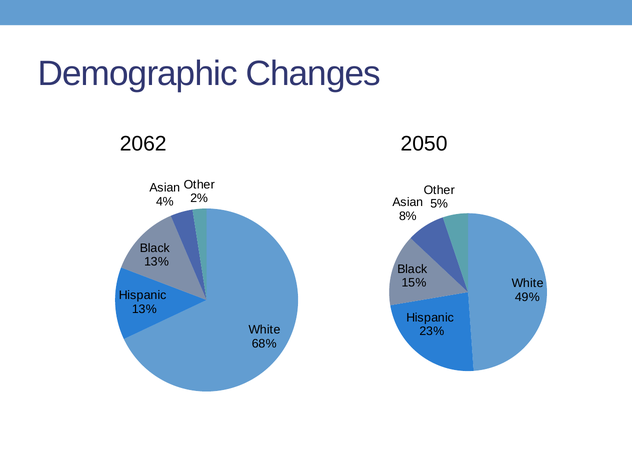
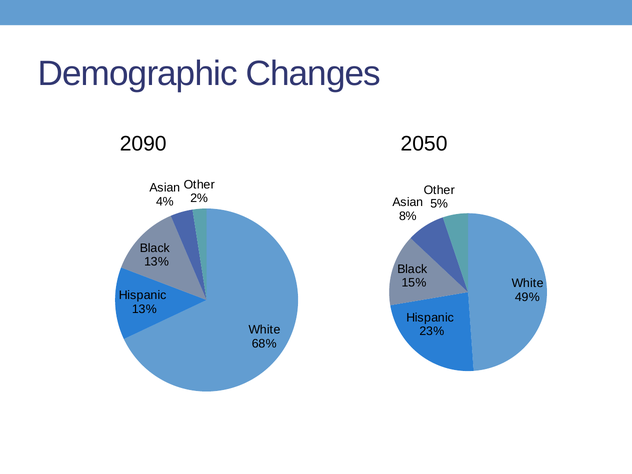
2062: 2062 -> 2090
